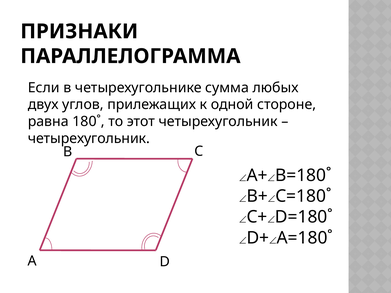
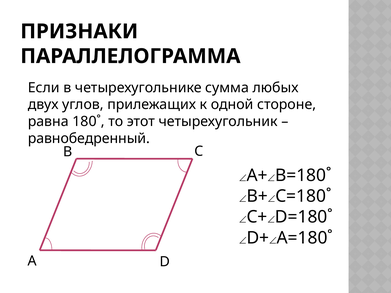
четырехугольник at (89, 139): четырехугольник -> равнобедренный
